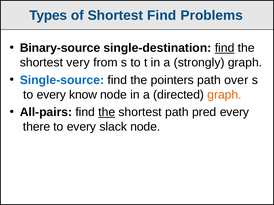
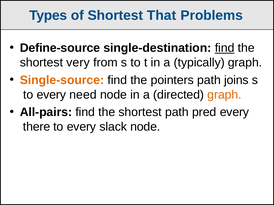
Shortest Find: Find -> That
Binary-source: Binary-source -> Define-source
strongly: strongly -> typically
Single-source colour: blue -> orange
over: over -> joins
know: know -> need
the at (107, 112) underline: present -> none
